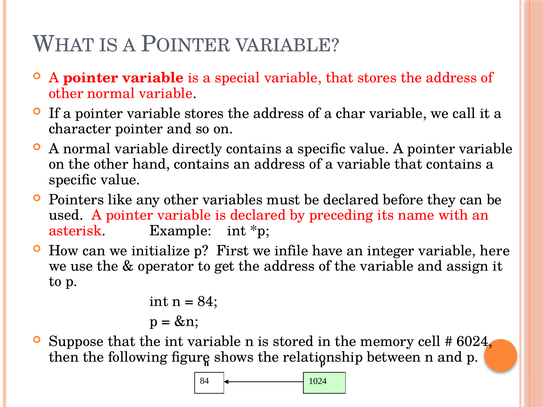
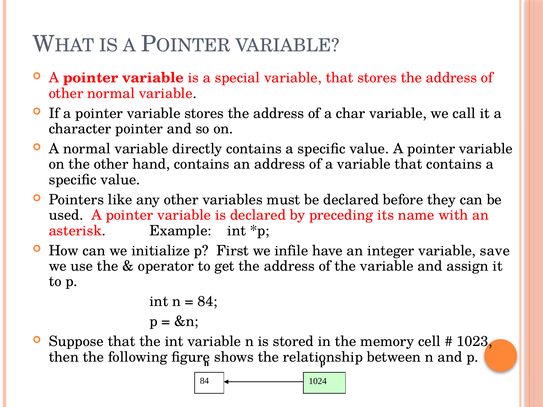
here: here -> save
6024: 6024 -> 1023
